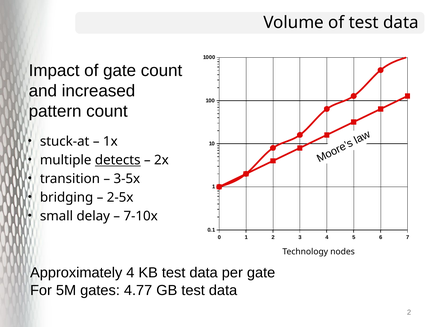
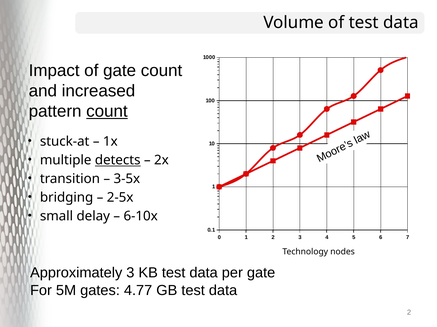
count at (107, 112) underline: none -> present
7-10x: 7-10x -> 6-10x
Approximately 4: 4 -> 3
